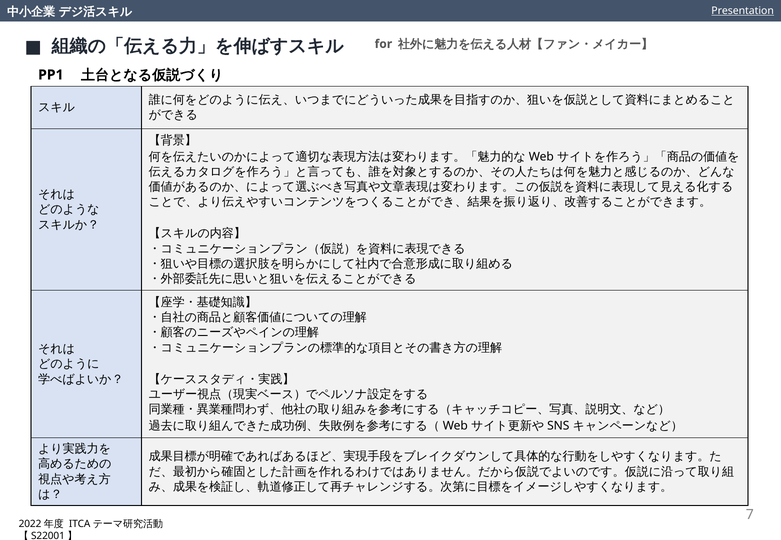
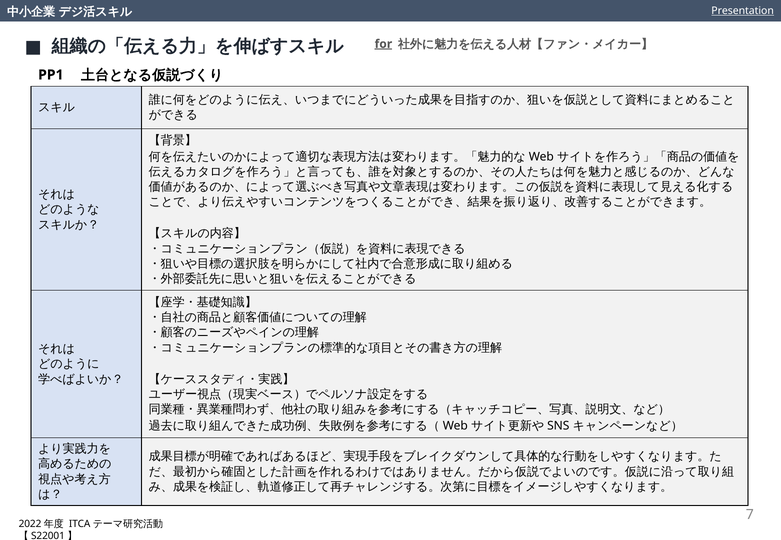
for underline: none -> present
